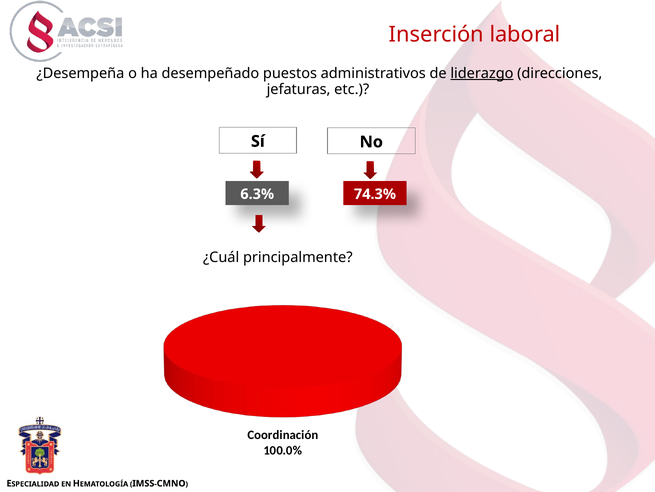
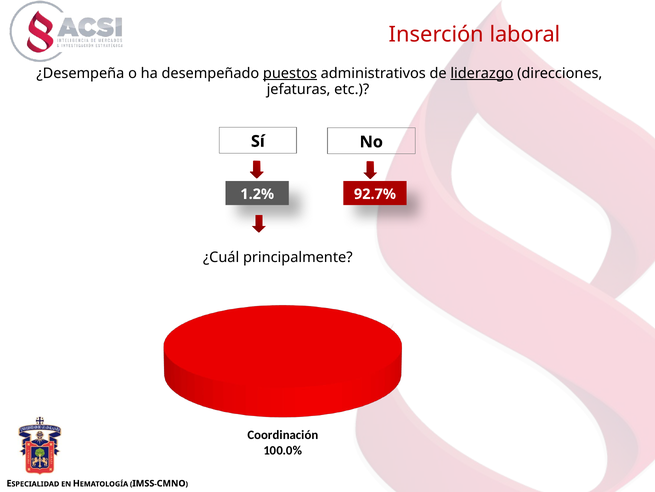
puestos underline: none -> present
6.3%: 6.3% -> 1.2%
74.3%: 74.3% -> 92.7%
